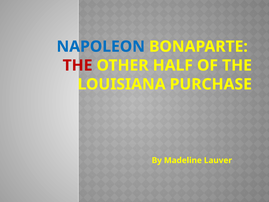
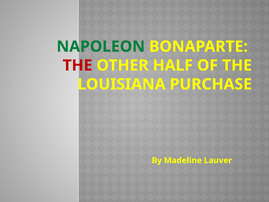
NAPOLEON colour: blue -> green
